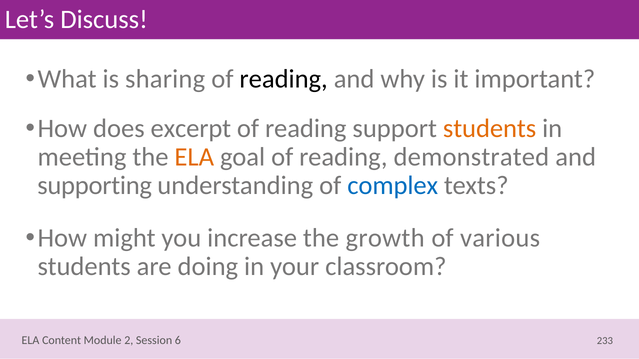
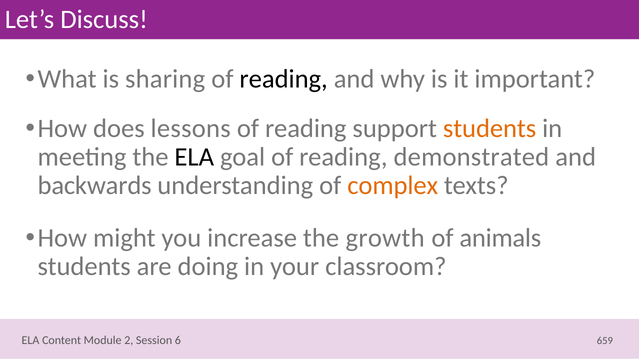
excerpt: excerpt -> lessons
ELA at (194, 157) colour: orange -> black
supporting: supporting -> backwards
complex colour: blue -> orange
various: various -> animals
233: 233 -> 659
